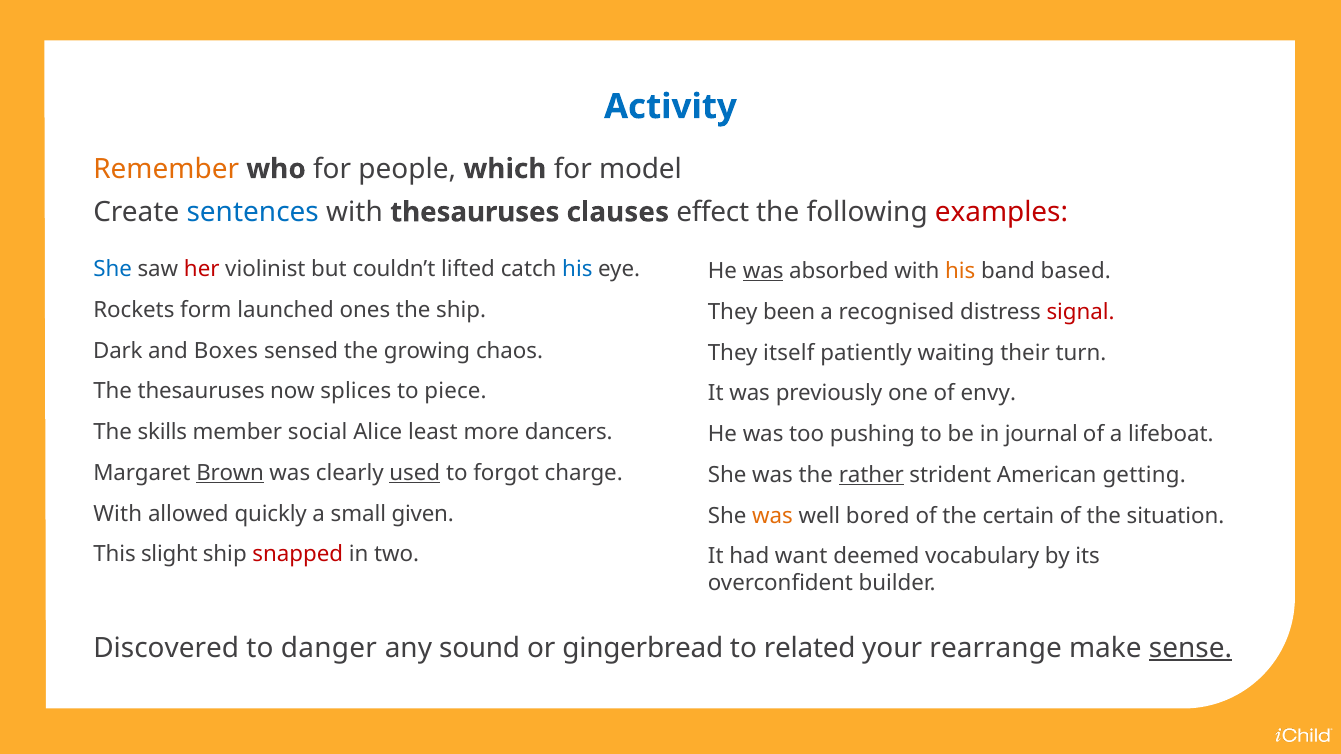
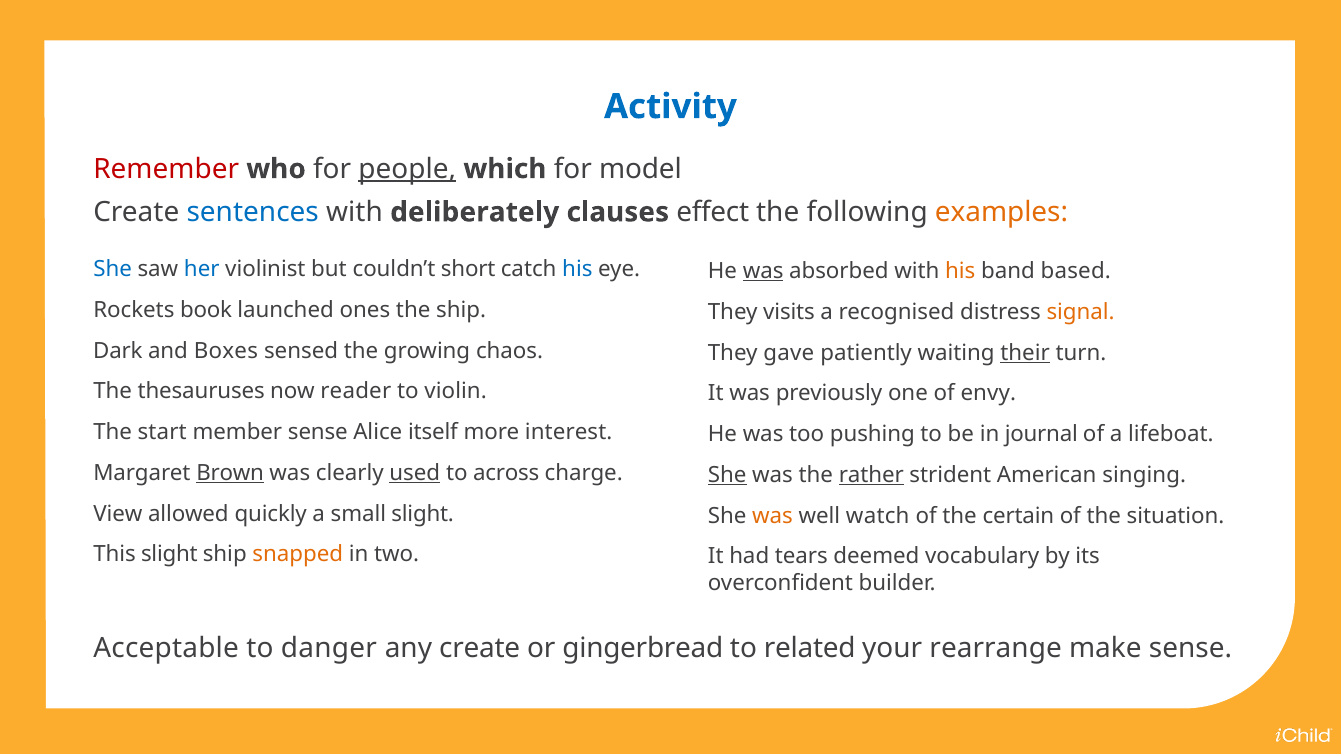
Remember colour: orange -> red
people underline: none -> present
with thesauruses: thesauruses -> deliberately
examples colour: red -> orange
her colour: red -> blue
lifted: lifted -> short
form: form -> book
been: been -> visits
signal colour: red -> orange
itself: itself -> gave
their underline: none -> present
splices: splices -> reader
piece: piece -> violin
skills: skills -> start
member social: social -> sense
least: least -> itself
dancers: dancers -> interest
forgot: forgot -> across
She at (727, 475) underline: none -> present
getting: getting -> singing
With at (118, 514): With -> View
small given: given -> slight
bored: bored -> watch
snapped colour: red -> orange
want: want -> tears
Discovered: Discovered -> Acceptable
any sound: sound -> create
sense at (1191, 648) underline: present -> none
